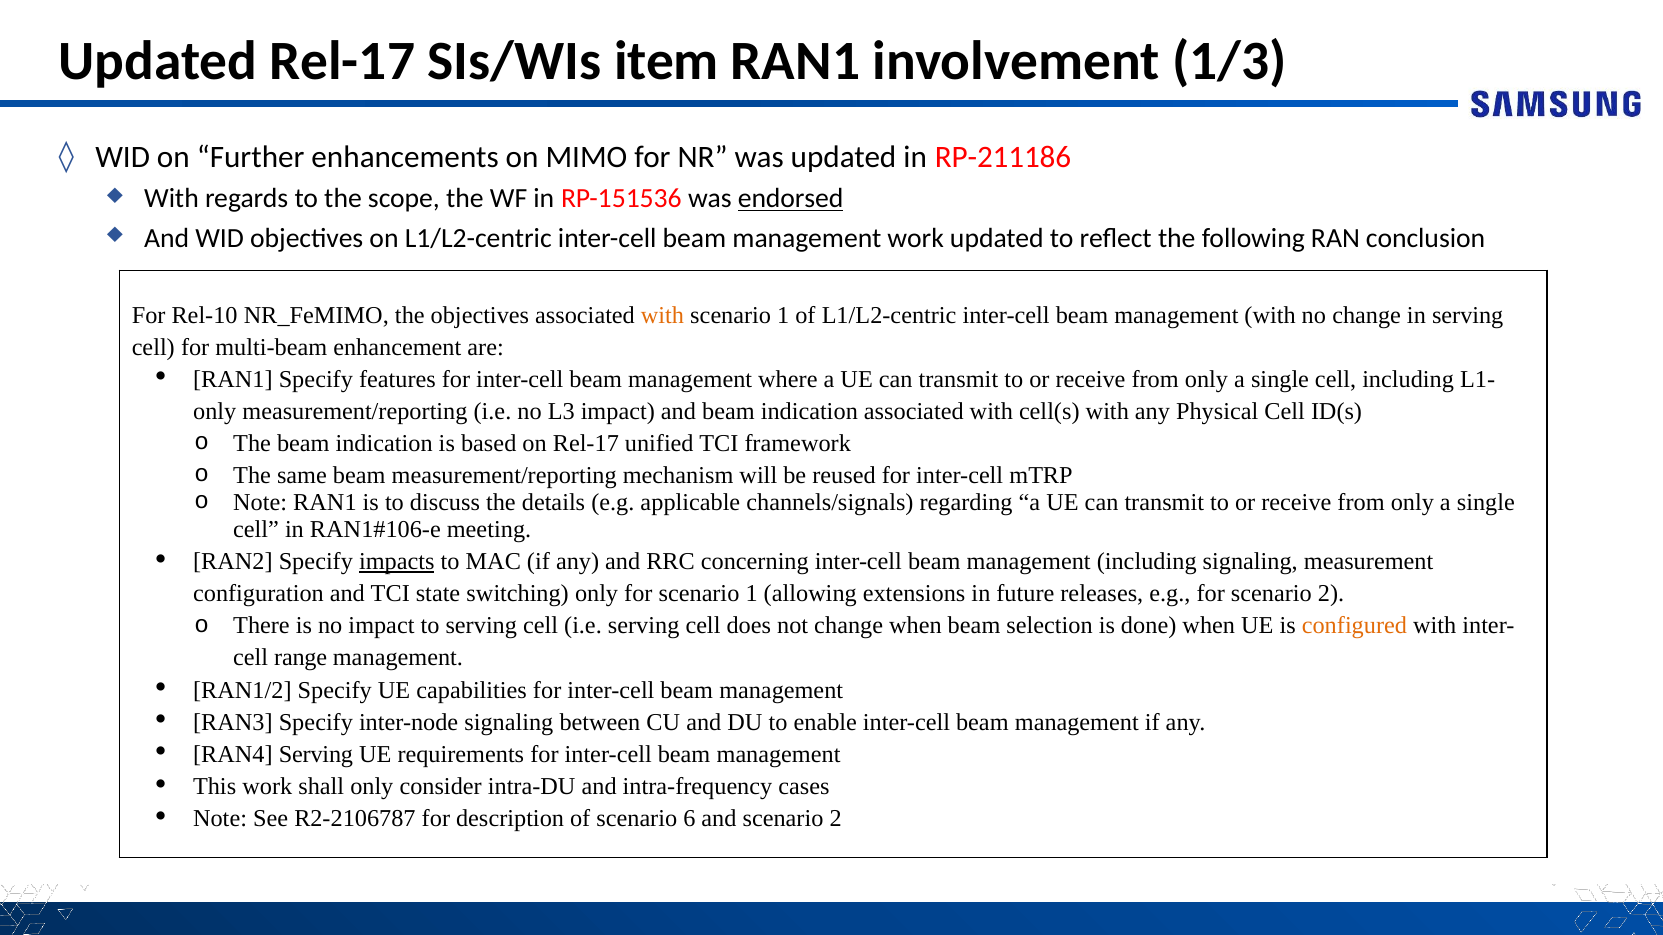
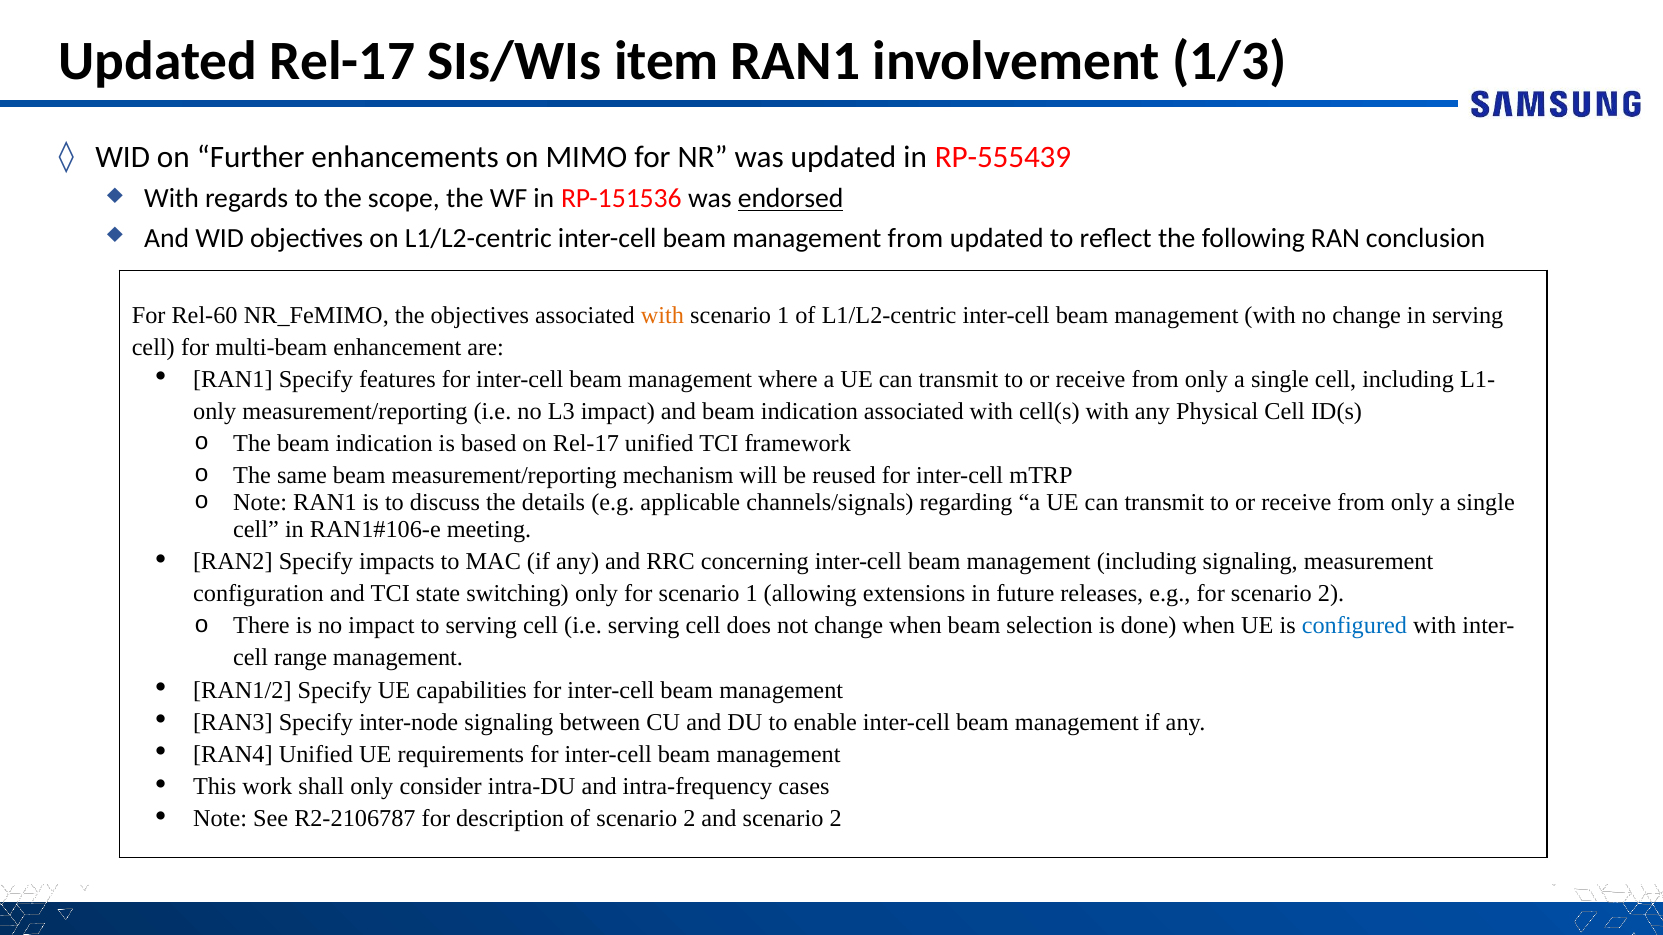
RP-211186: RP-211186 -> RP-555439
management work: work -> from
Rel-10: Rel-10 -> Rel-60
impacts underline: present -> none
configured colour: orange -> blue
RAN4 Serving: Serving -> Unified
of scenario 6: 6 -> 2
